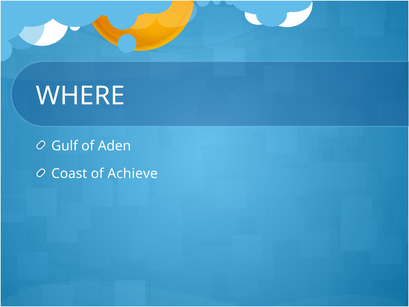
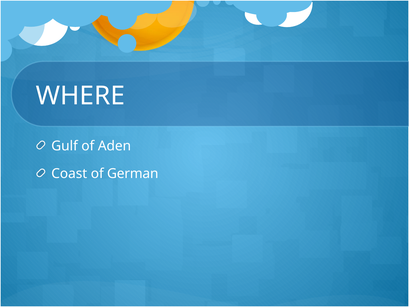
Achieve: Achieve -> German
